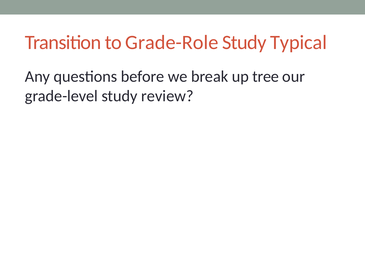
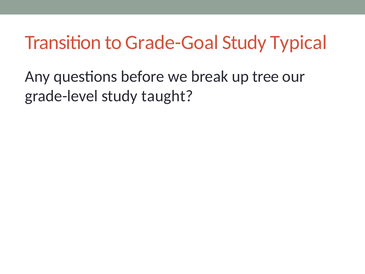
Grade-Role: Grade-Role -> Grade-Goal
review: review -> taught
